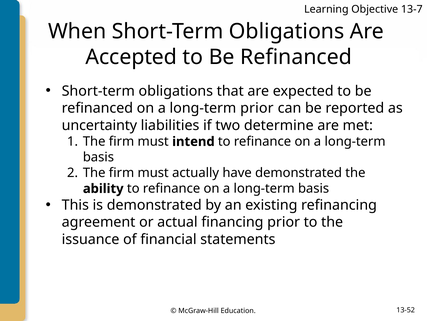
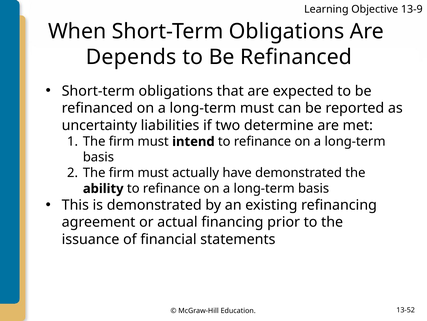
13-7: 13-7 -> 13-9
Accepted: Accepted -> Depends
long-term prior: prior -> must
